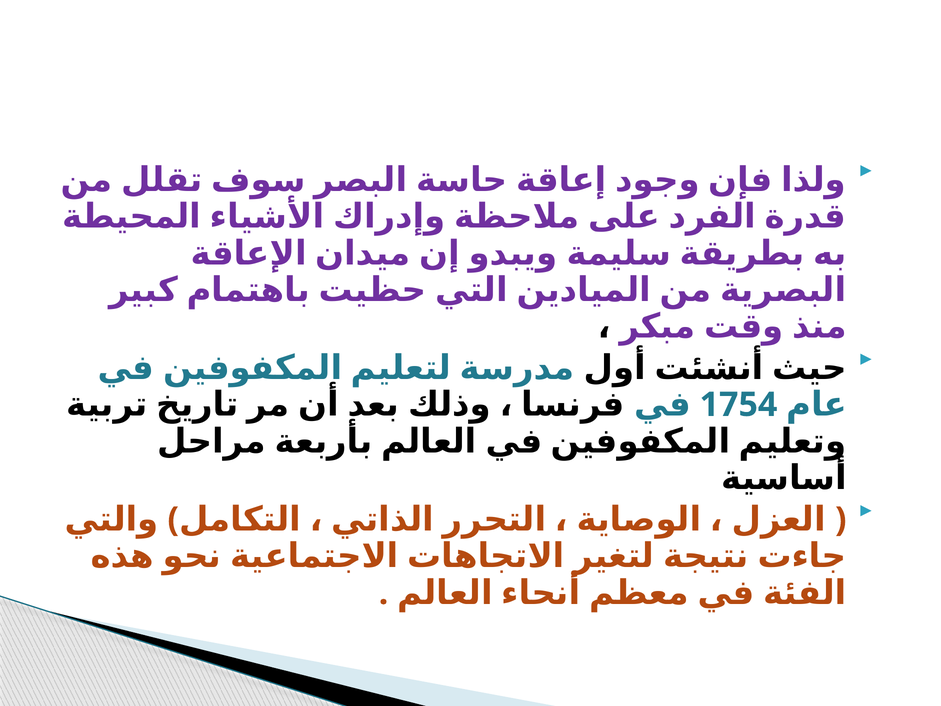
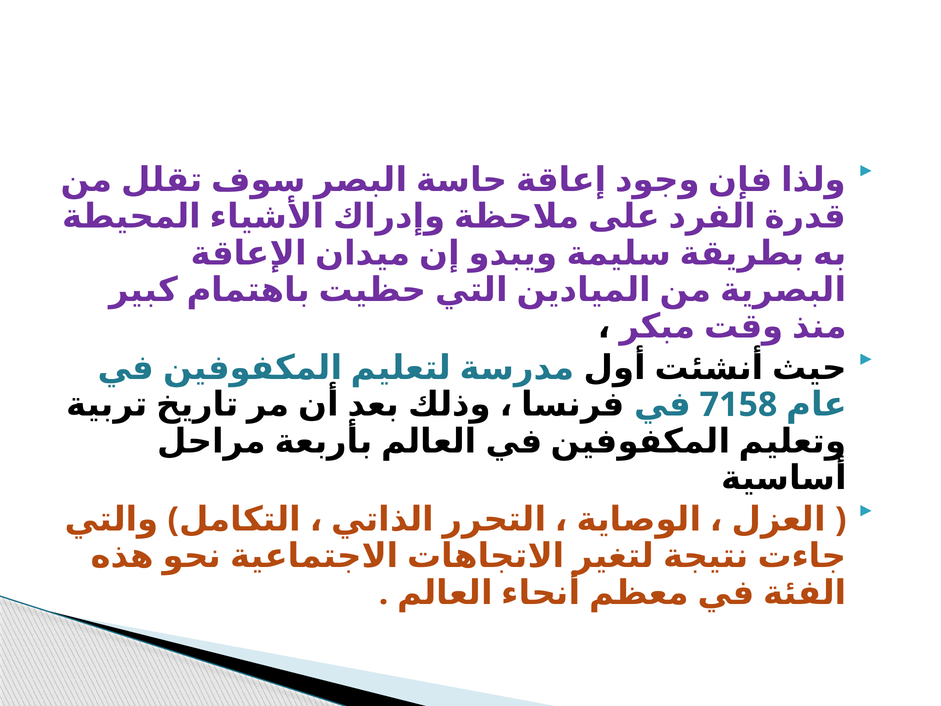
1754: 1754 -> 7158
